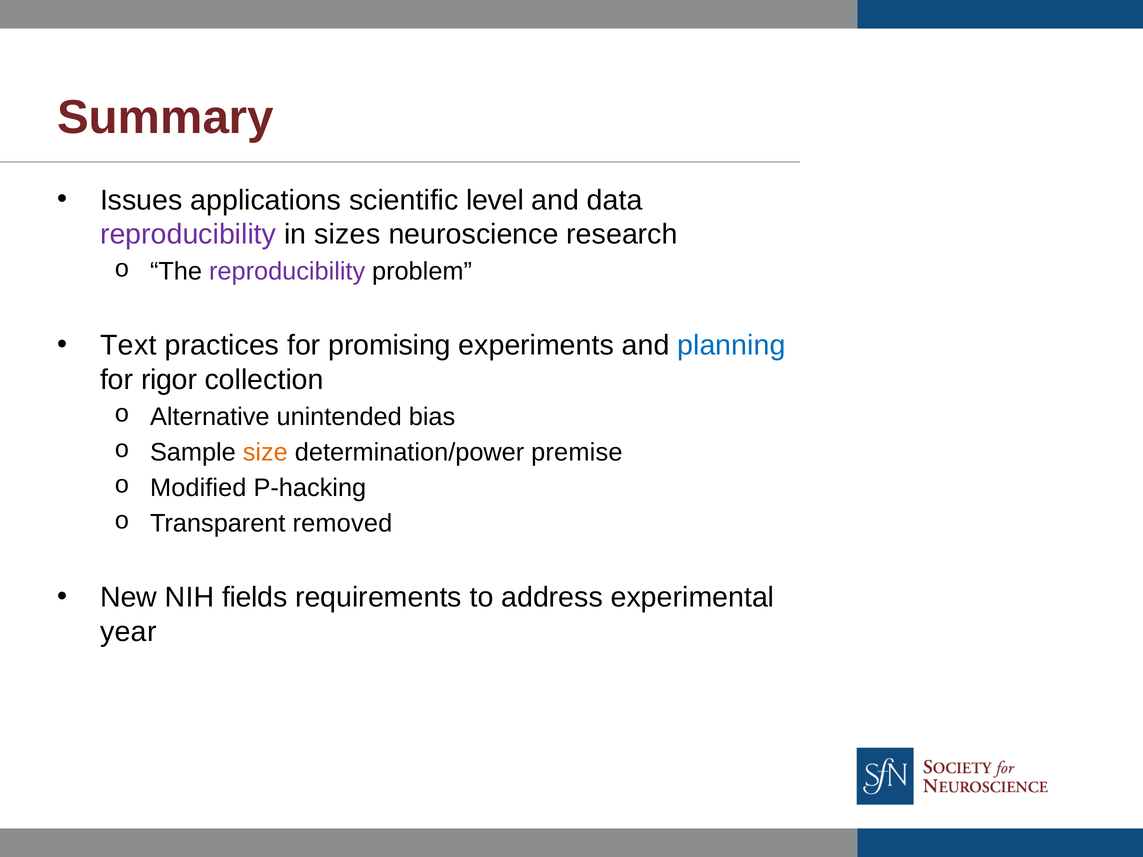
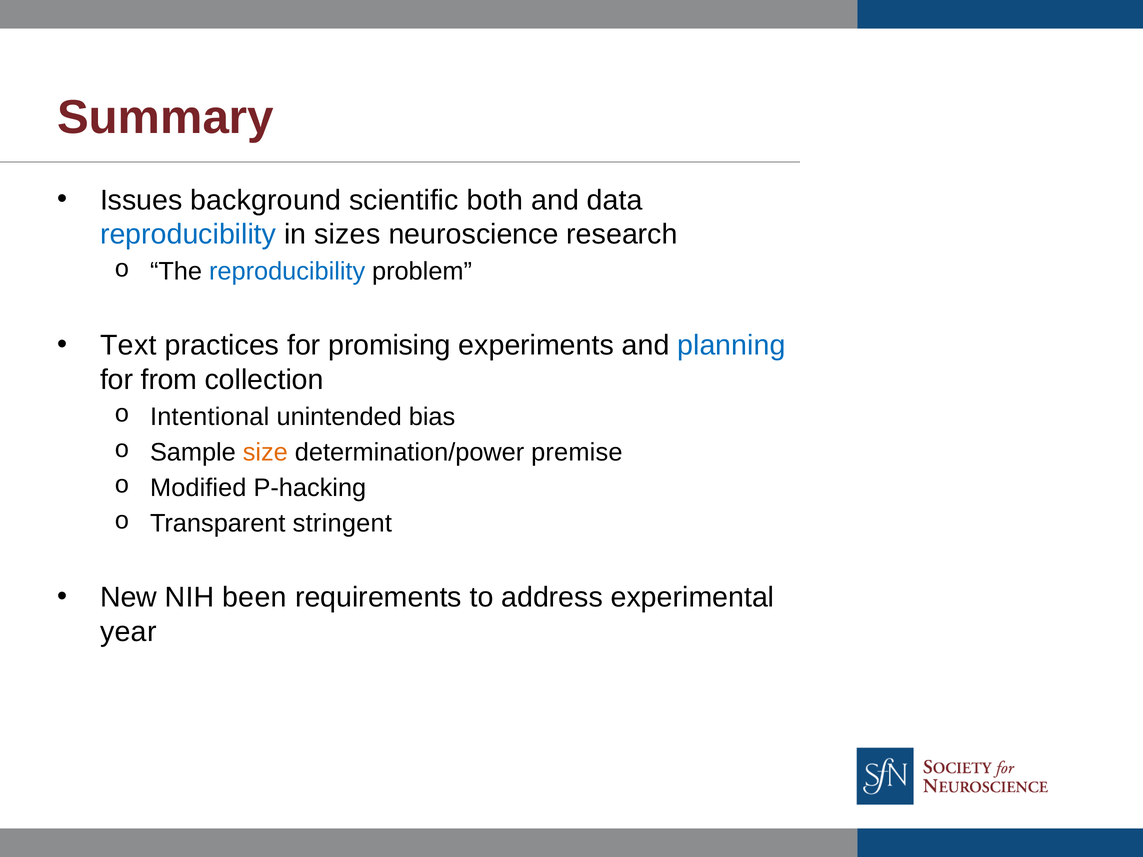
applications: applications -> background
level: level -> both
reproducibility at (188, 234) colour: purple -> blue
reproducibility at (287, 272) colour: purple -> blue
rigor: rigor -> from
Alternative: Alternative -> Intentional
removed: removed -> stringent
fields: fields -> been
